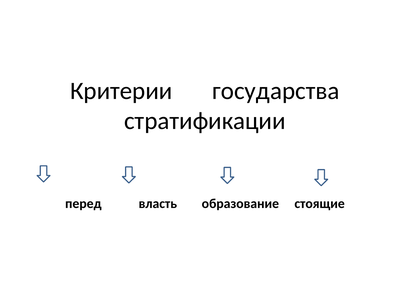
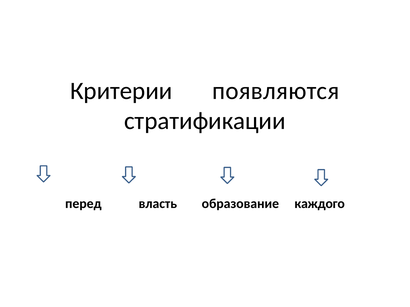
государства: государства -> появляются
стоящие: стоящие -> каждого
